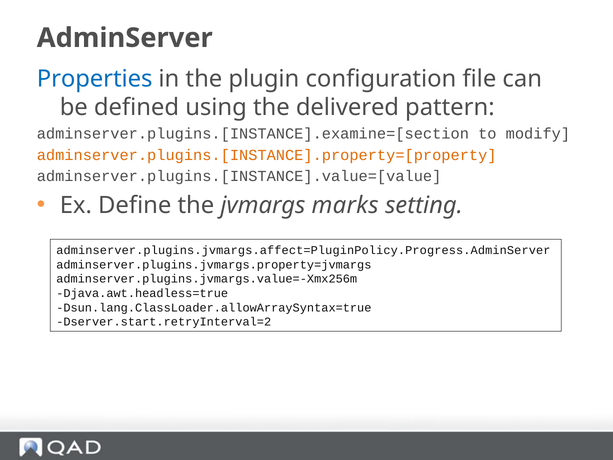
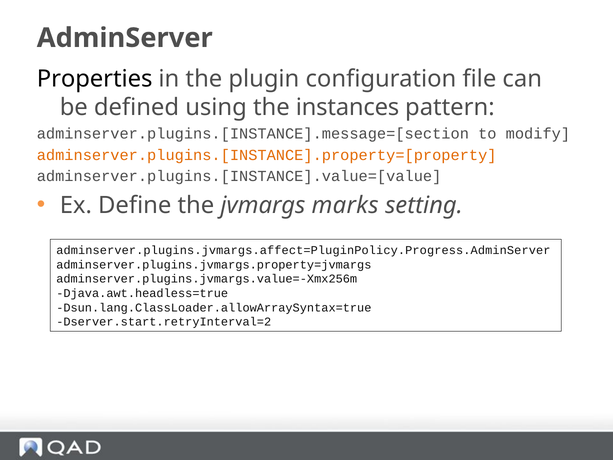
Properties colour: blue -> black
delivered: delivered -> instances
adminserver.plugins.[INSTANCE].examine=[section: adminserver.plugins.[INSTANCE].examine=[section -> adminserver.plugins.[INSTANCE].message=[section
